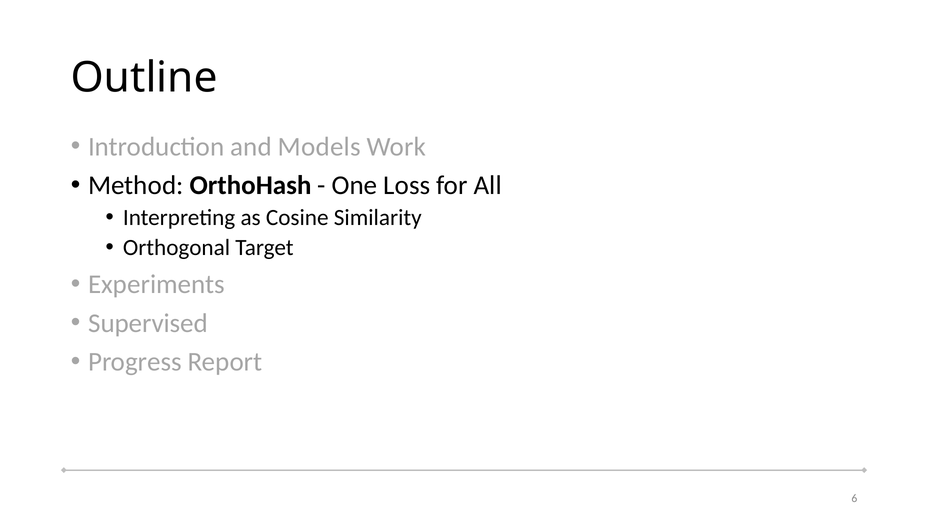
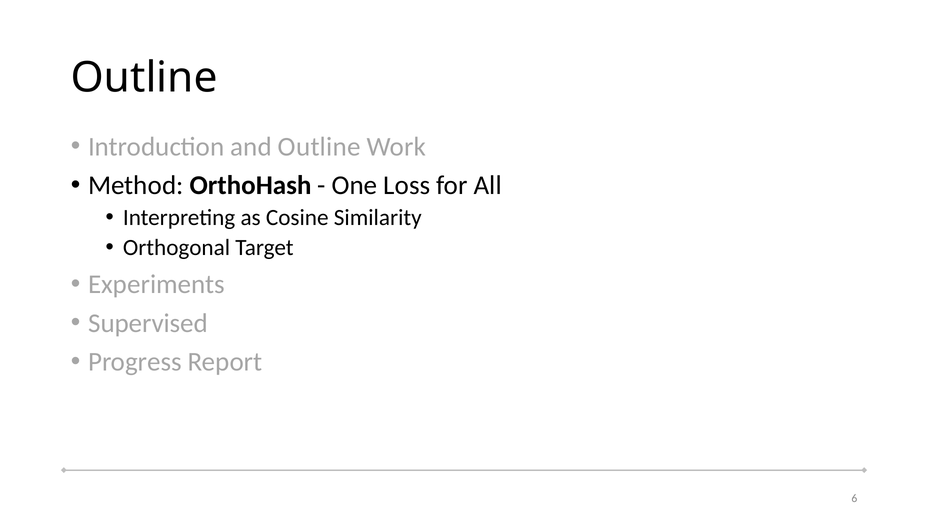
and Models: Models -> Outline
